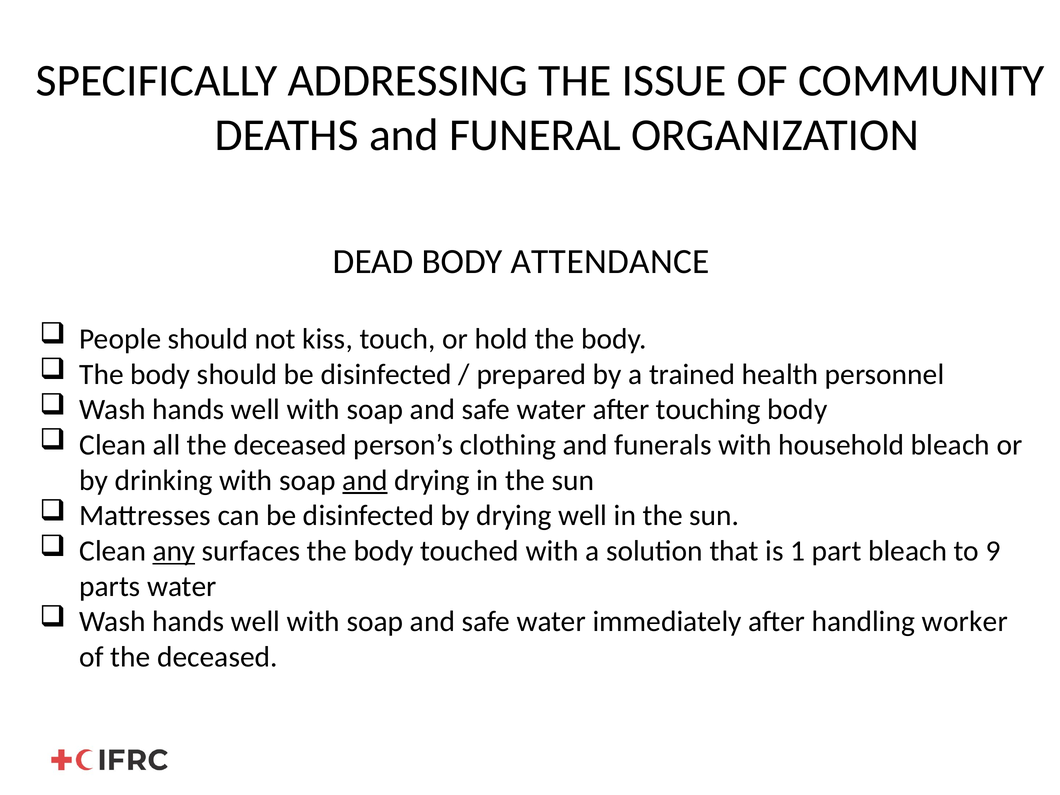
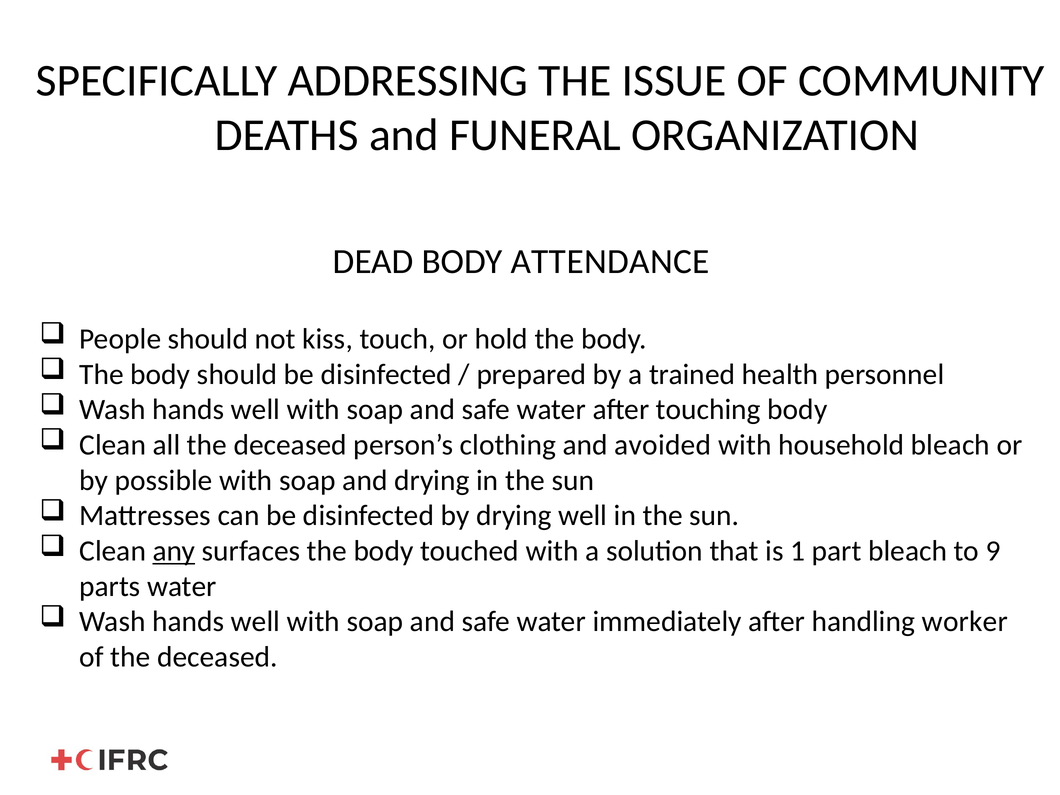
funerals: funerals -> avoided
drinking: drinking -> possible
and at (365, 480) underline: present -> none
